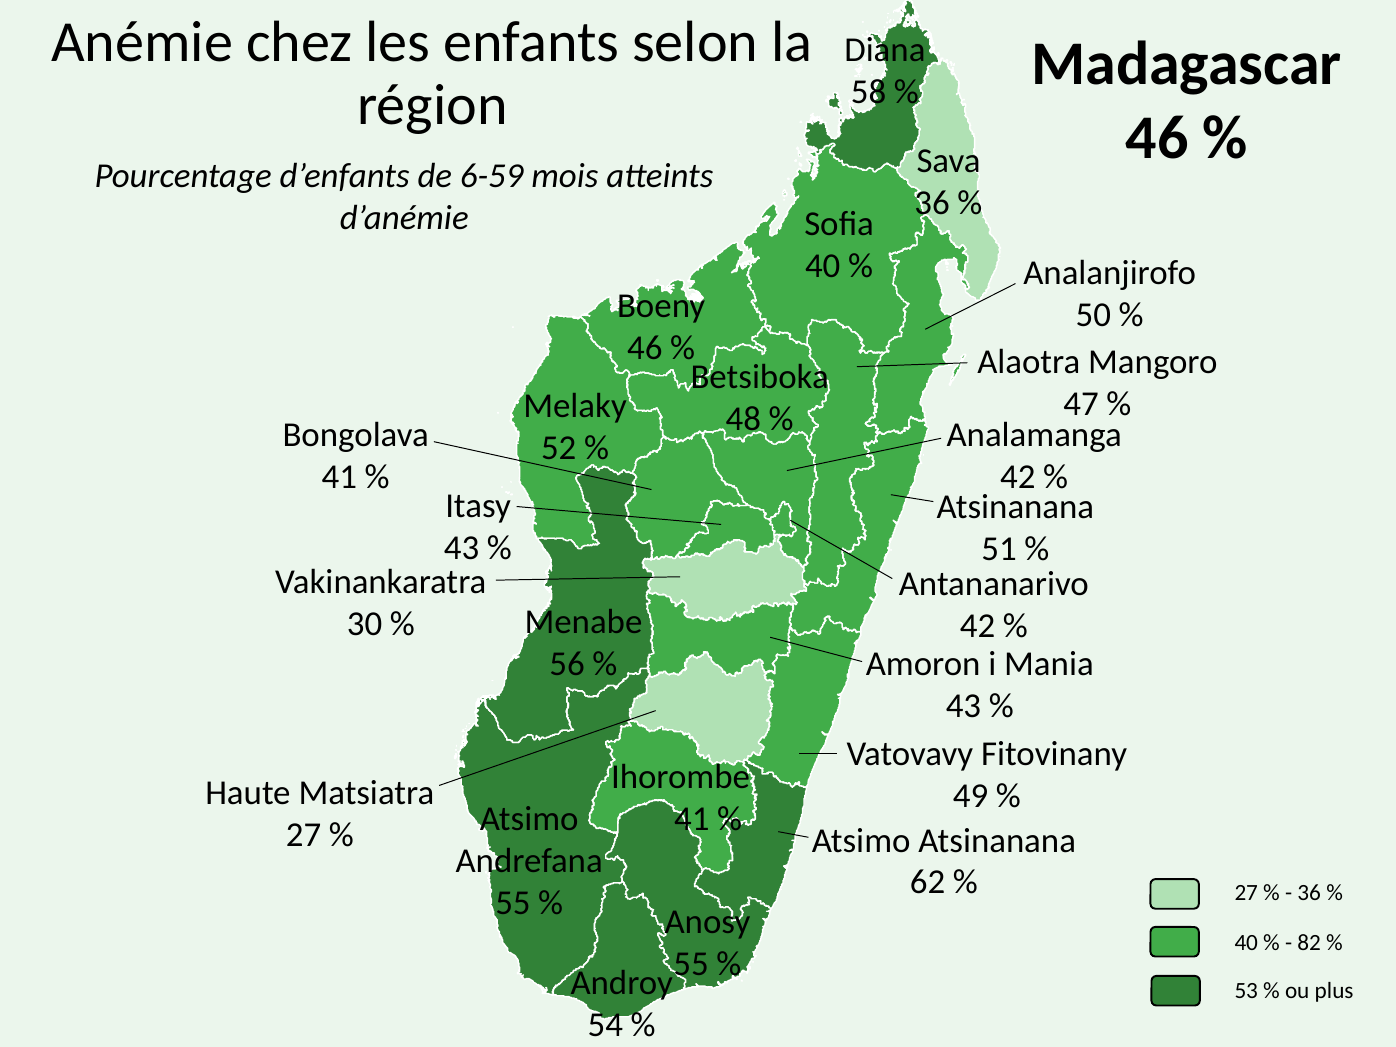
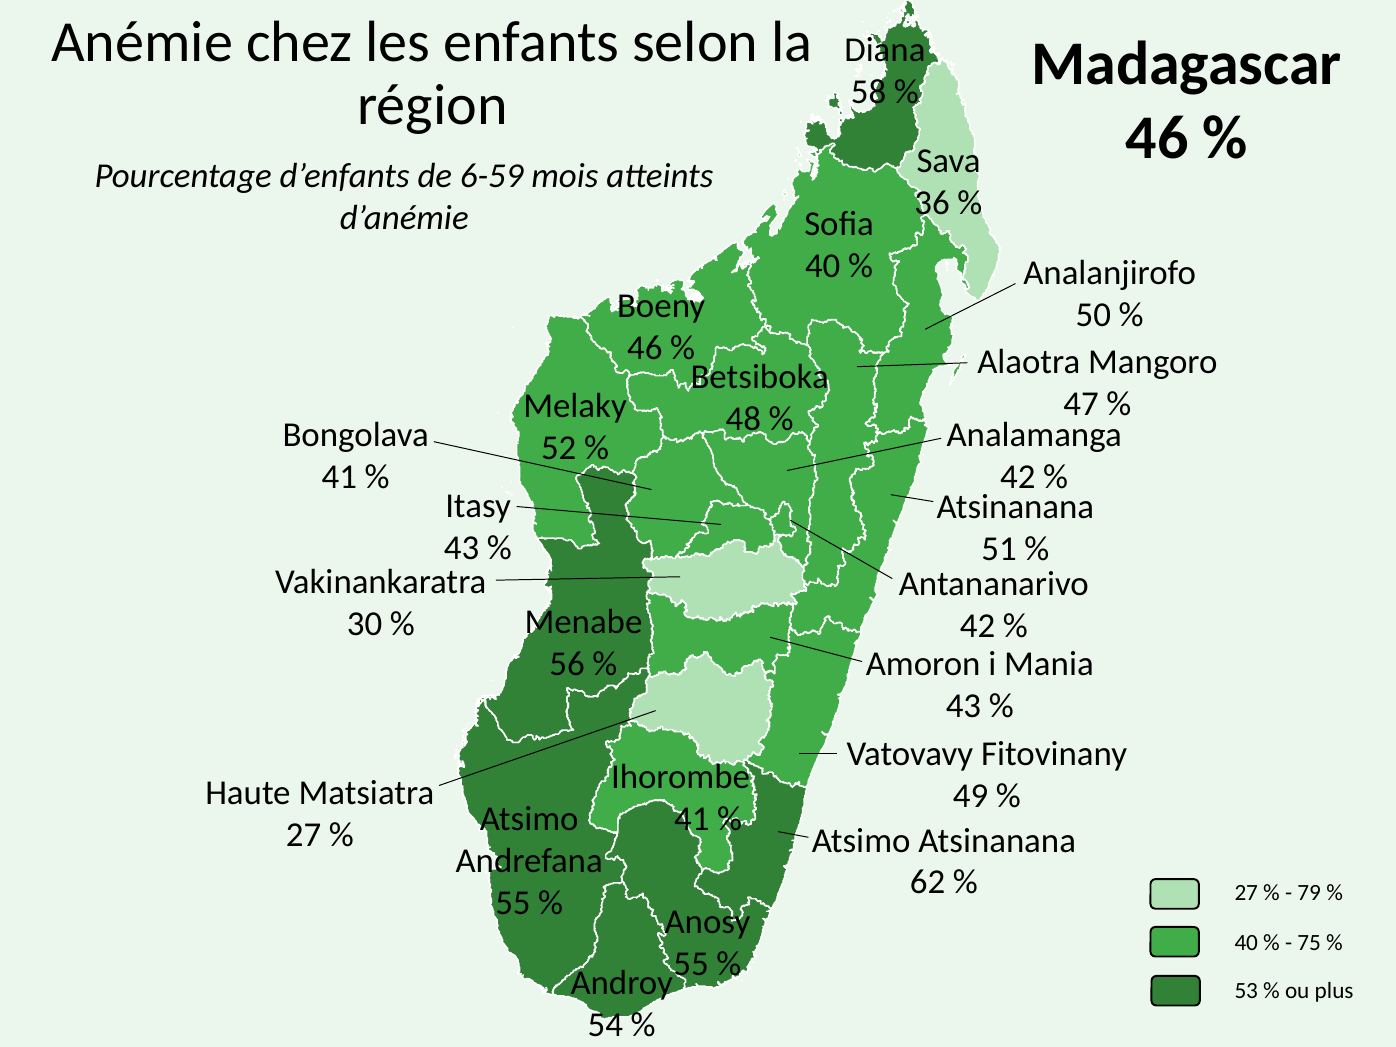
36 at (1309, 893): 36 -> 79
82: 82 -> 75
